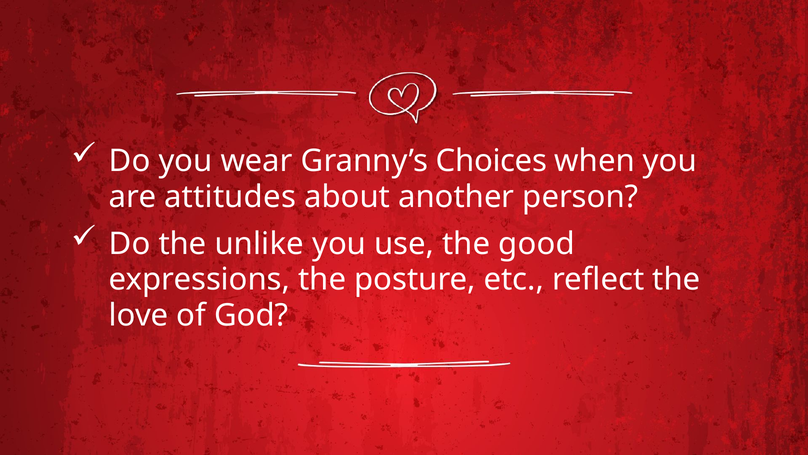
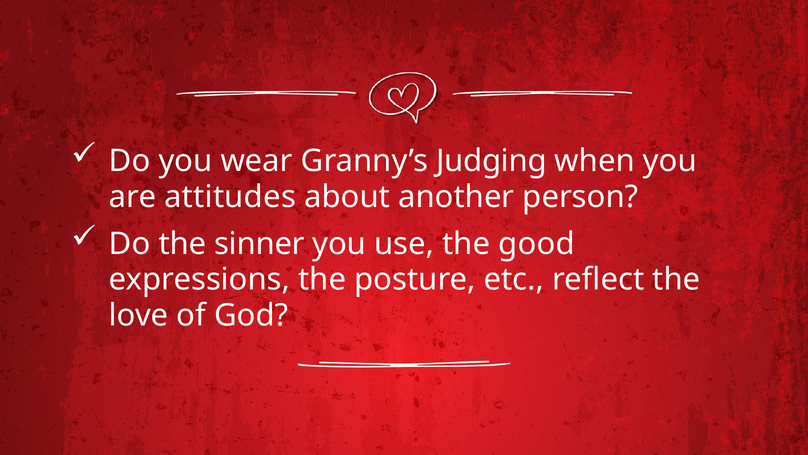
Choices: Choices -> Judging
unlike: unlike -> sinner
